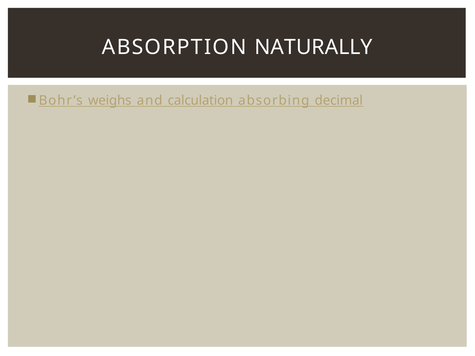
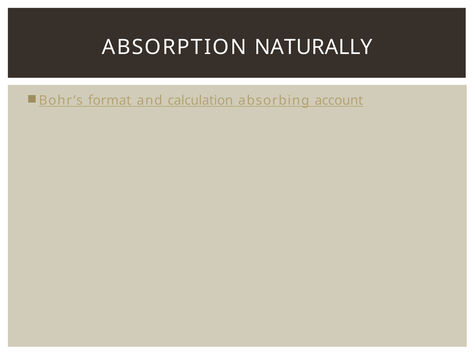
weighs: weighs -> format
decimal: decimal -> account
